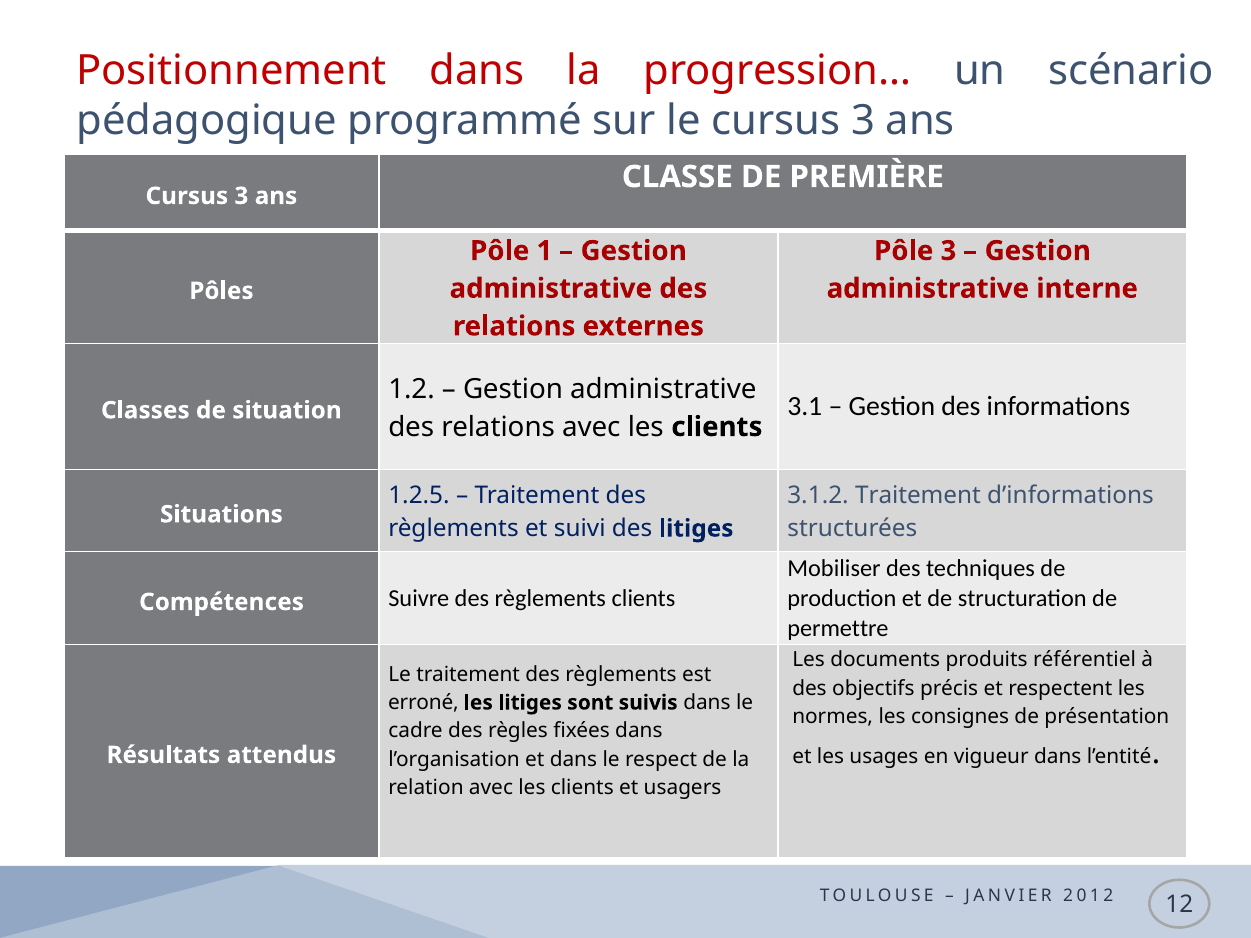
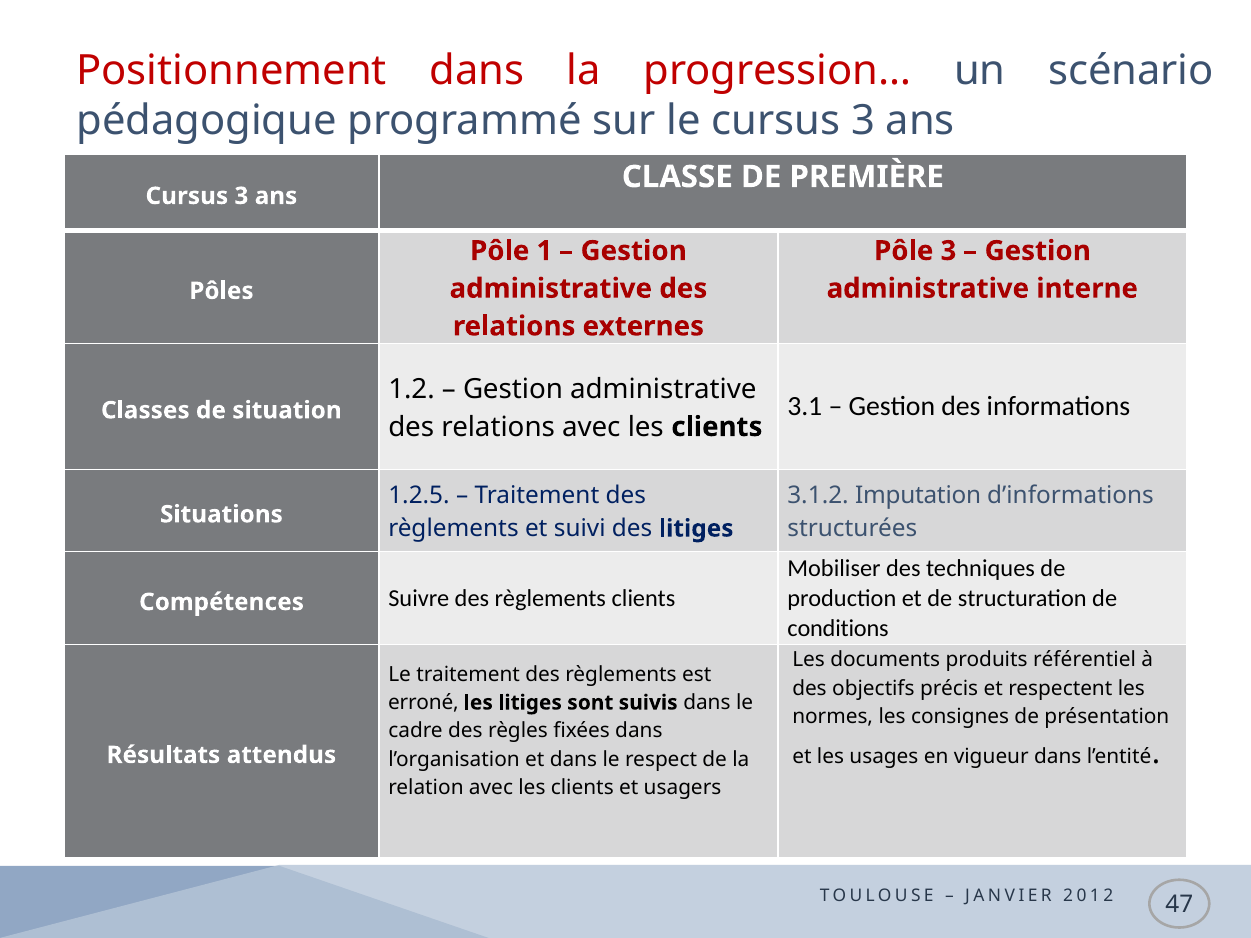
3.1.2 Traitement: Traitement -> Imputation
permettre: permettre -> conditions
12: 12 -> 47
